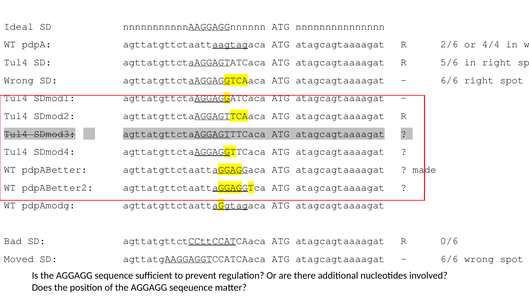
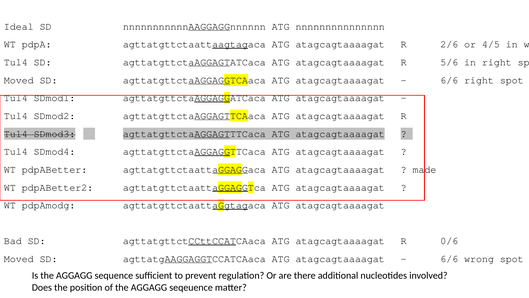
4/4: 4/4 -> 4/5
Wrong at (19, 80): Wrong -> Moved
